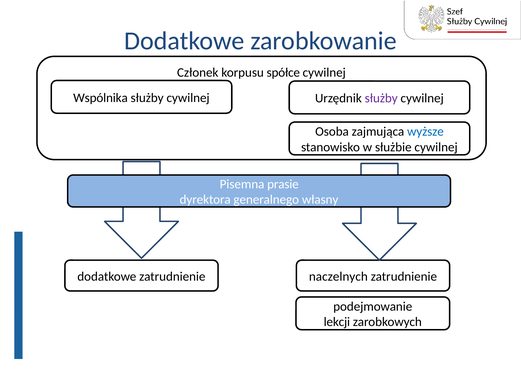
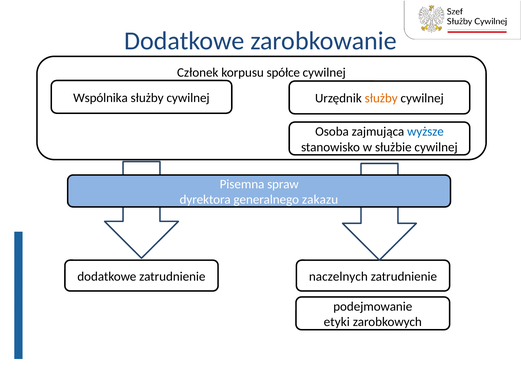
służby at (381, 99) colour: purple -> orange
prasie: prasie -> spraw
własny: własny -> zakazu
lekcji: lekcji -> etyki
